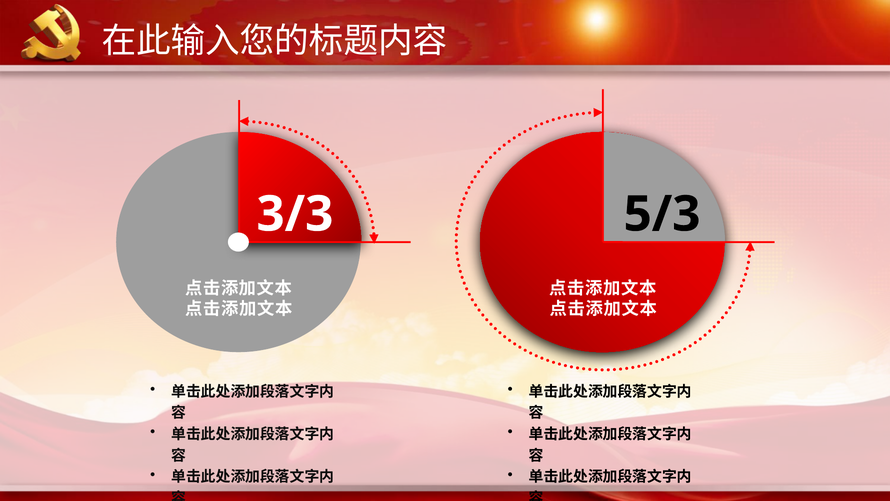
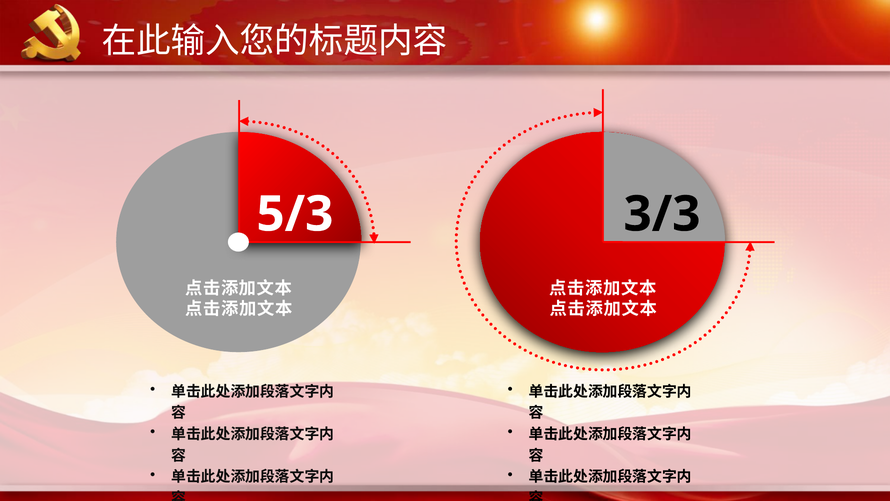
3/3: 3/3 -> 5/3
5/3: 5/3 -> 3/3
